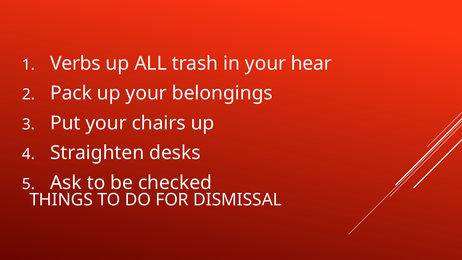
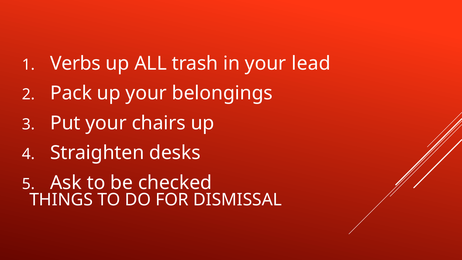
hear: hear -> lead
